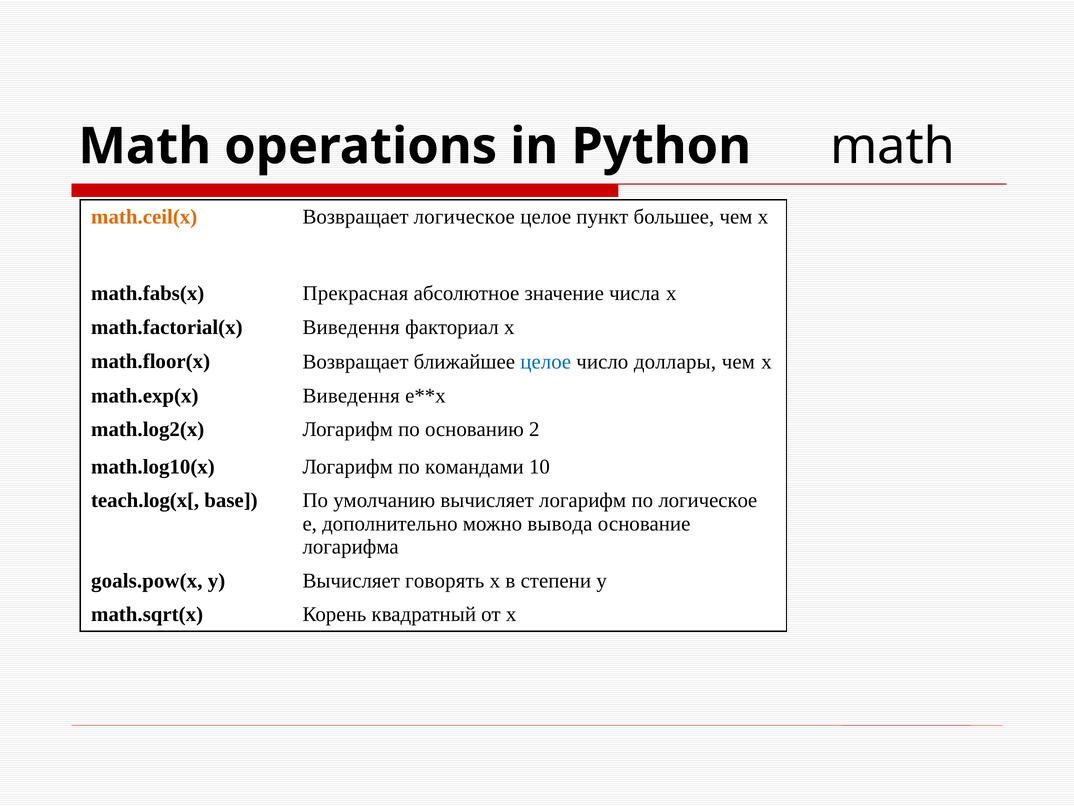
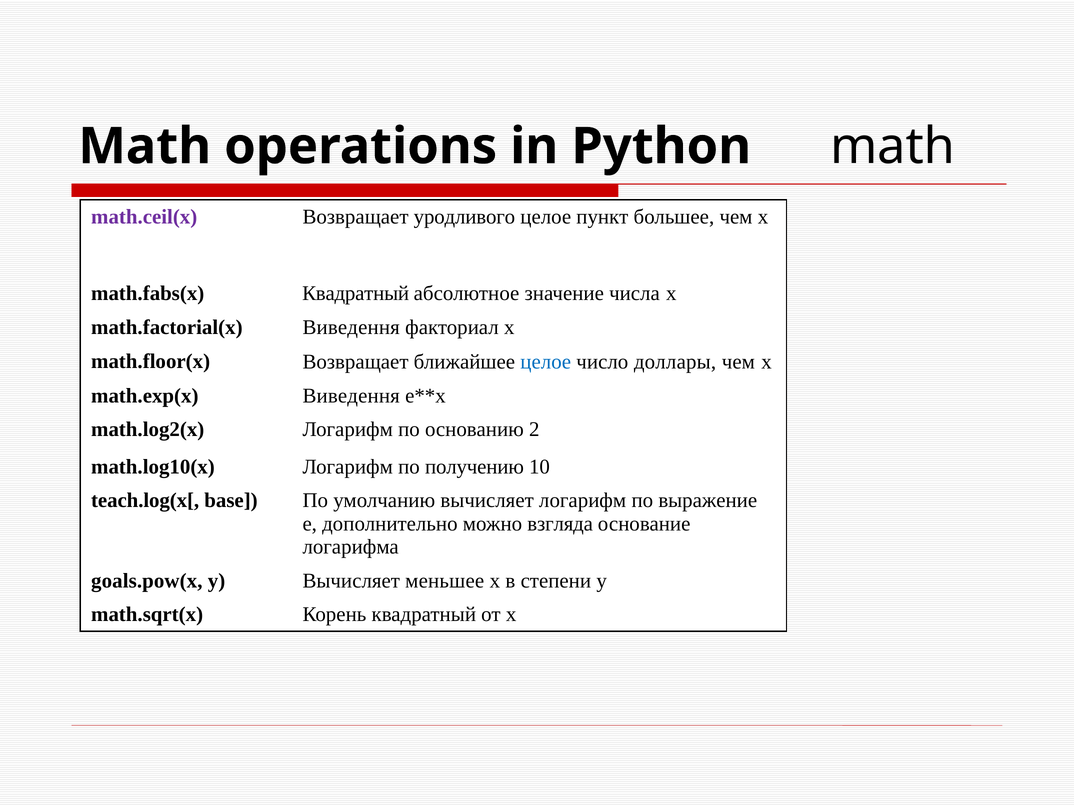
math.ceil(x colour: orange -> purple
Возвращает логическое: логическое -> уродливого
math.fabs(x Прекрасная: Прекрасная -> Квадратный
командами: командами -> получению
по логическое: логическое -> выражение
вывода: вывода -> взгляда
говорять: говорять -> меньшее
